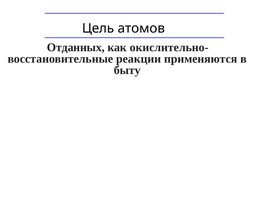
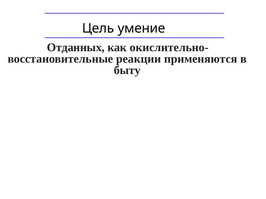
атомов: атомов -> умение
